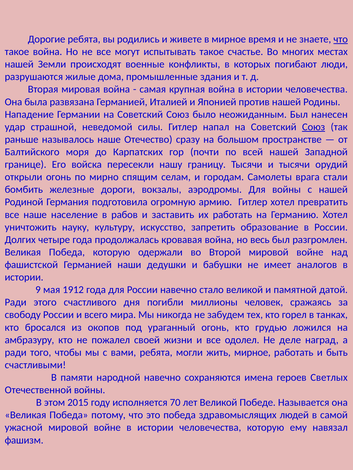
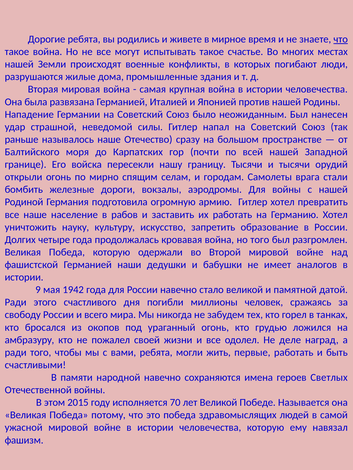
Союз at (314, 127) underline: present -> none
но весь: весь -> того
1912: 1912 -> 1942
жить мирное: мирное -> первые
